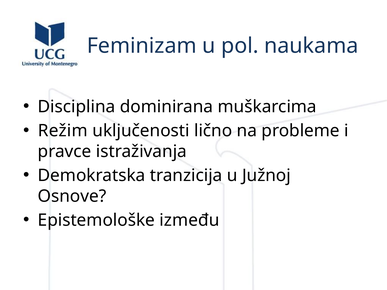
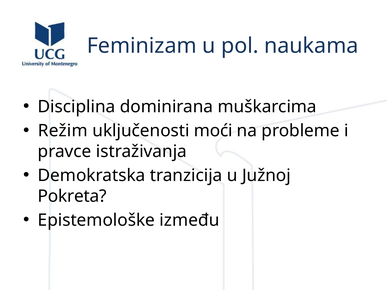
lično: lično -> moći
Osnove: Osnove -> Pokreta
